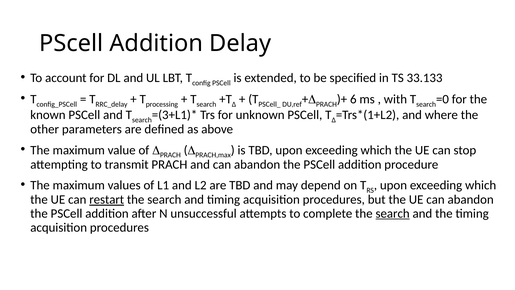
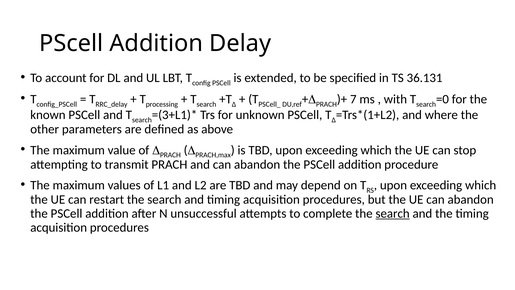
33.133: 33.133 -> 36.131
6: 6 -> 7
restart underline: present -> none
